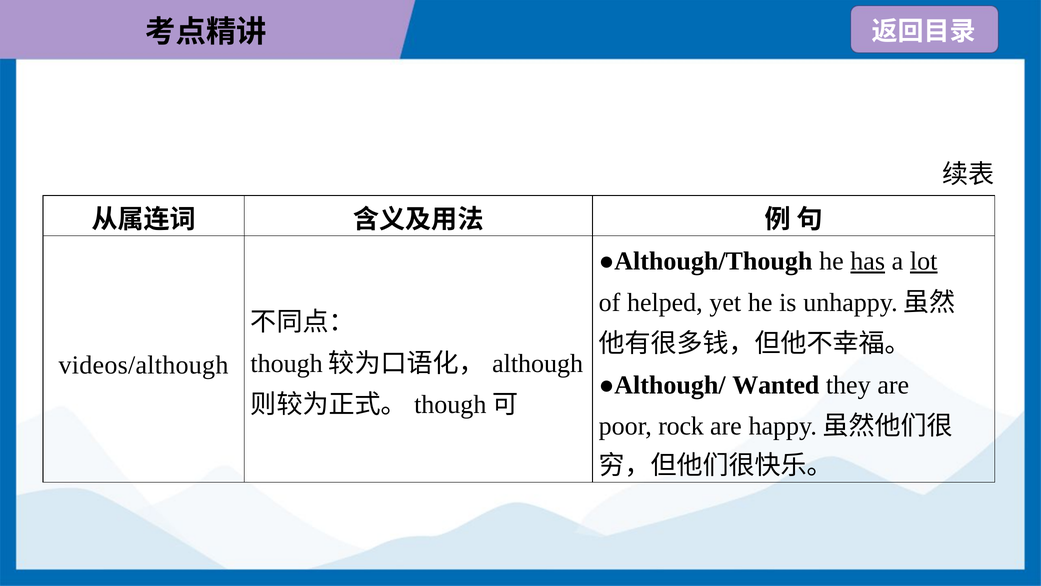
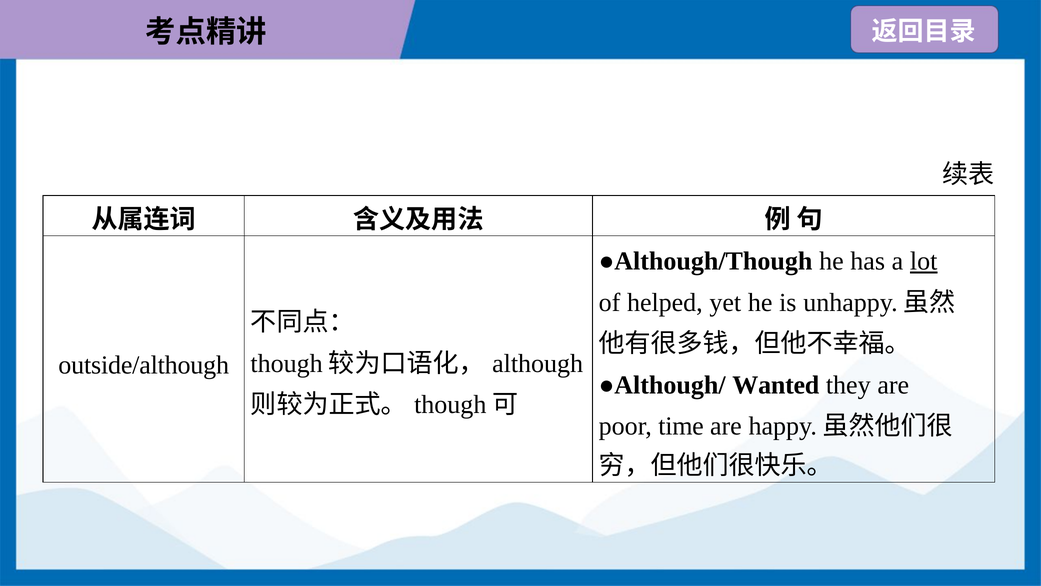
has underline: present -> none
videos/although: videos/although -> outside/although
rock: rock -> time
